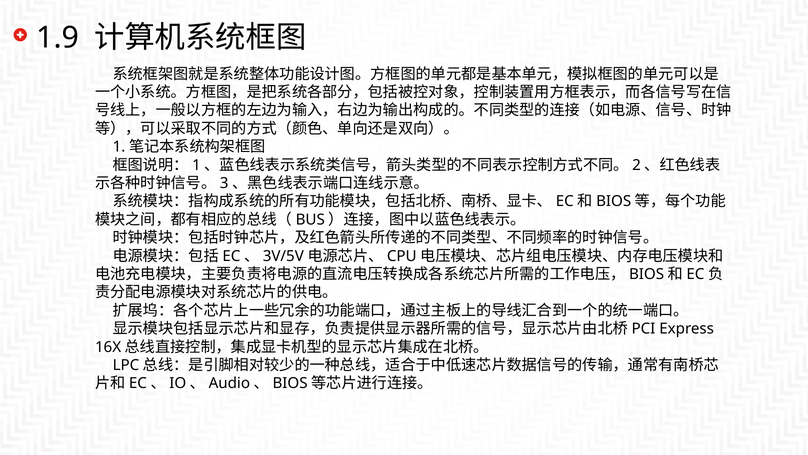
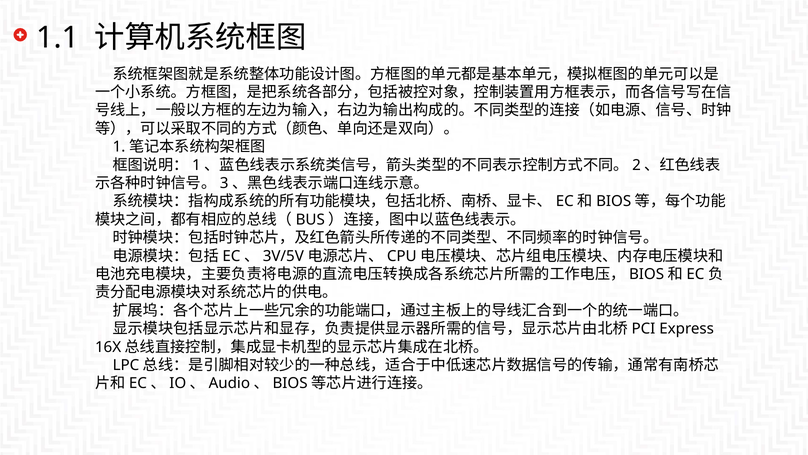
1.9: 1.9 -> 1.1
